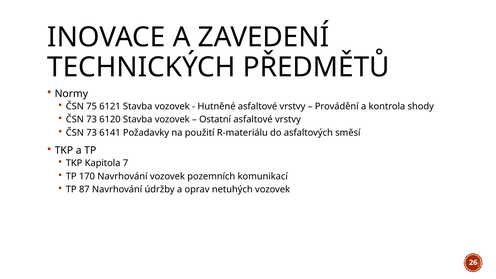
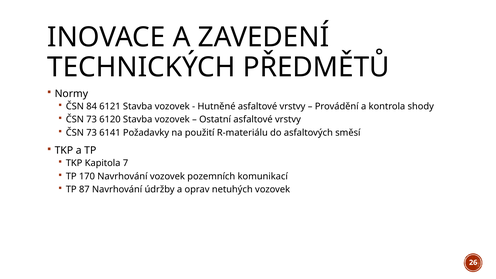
75: 75 -> 84
